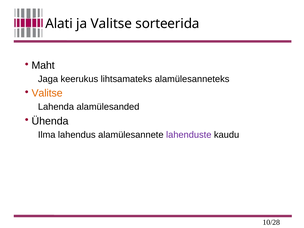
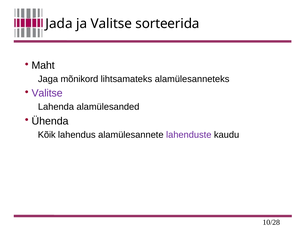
Alati: Alati -> Jada
keerukus: keerukus -> mõnikord
Valitse at (47, 93) colour: orange -> purple
Ilma: Ilma -> Kõik
